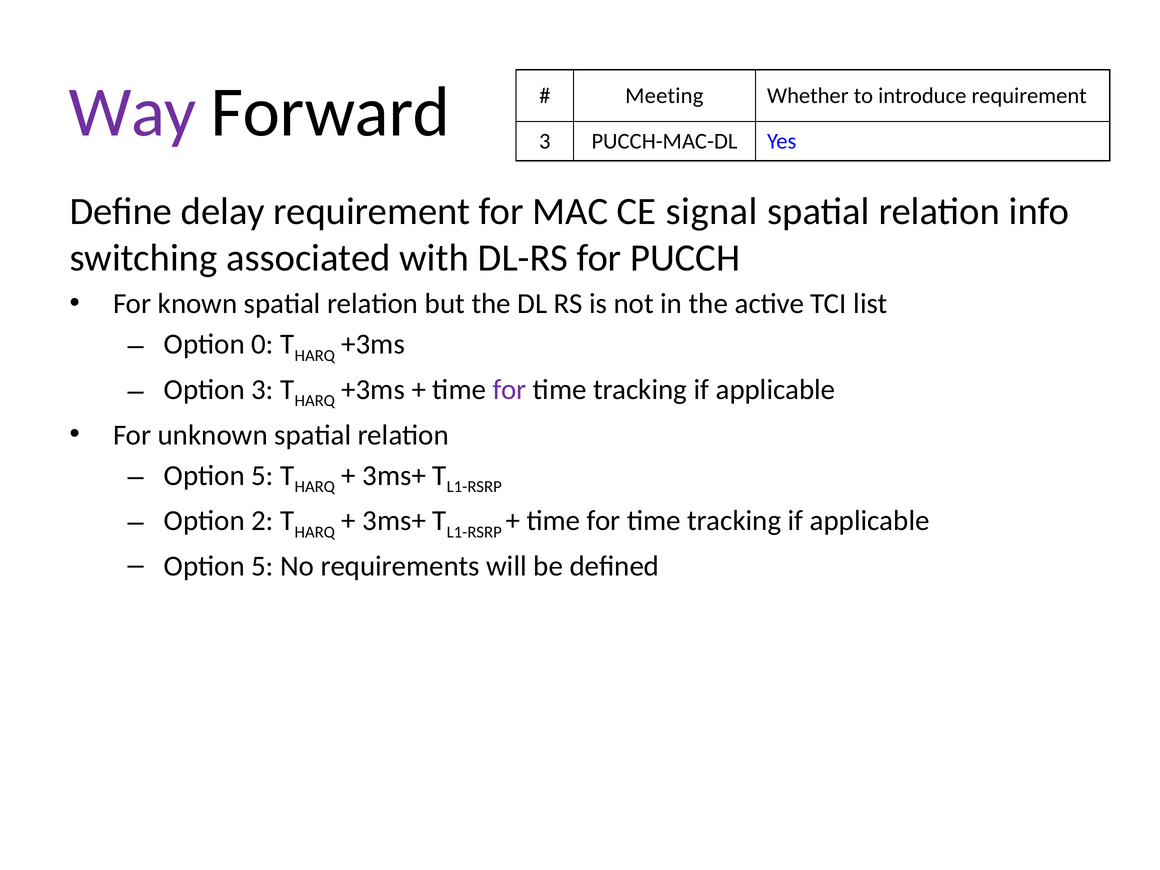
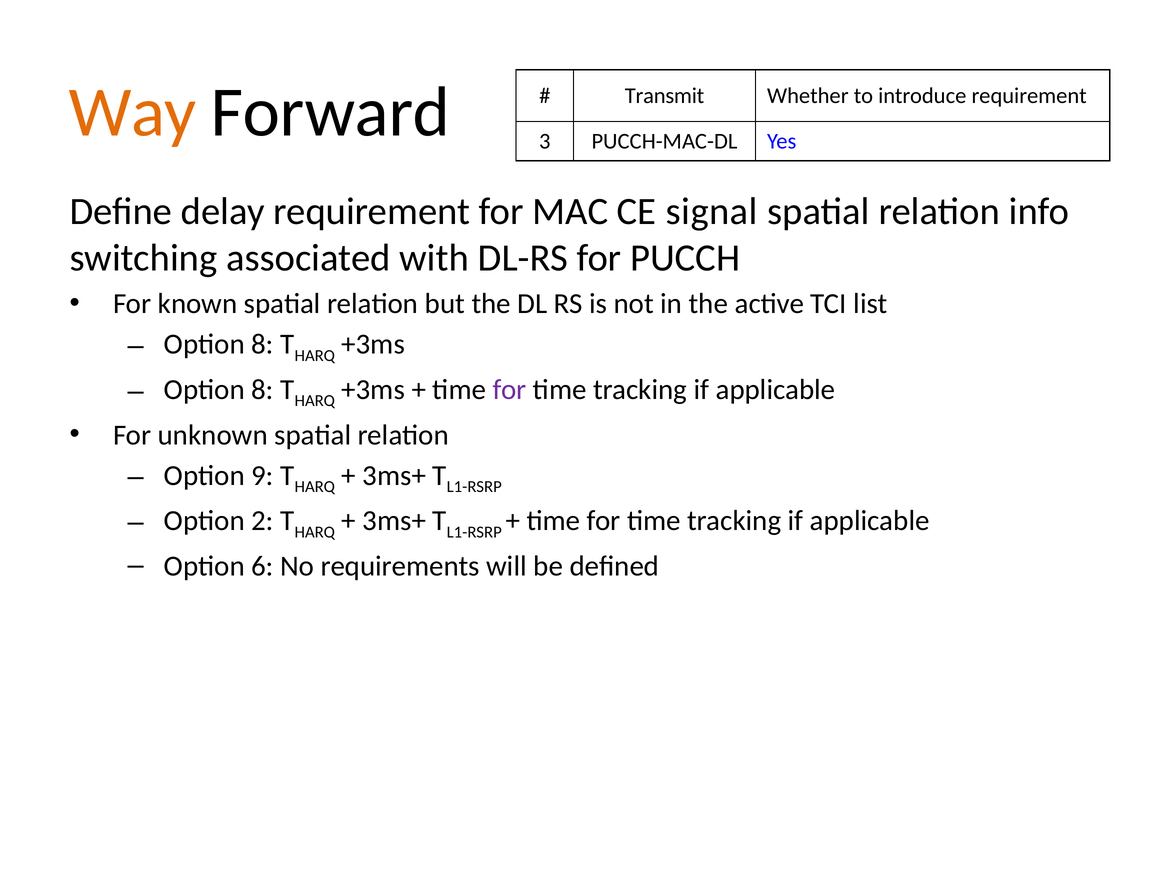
Way colour: purple -> orange
Meeting: Meeting -> Transmit
0 at (262, 344): 0 -> 8
3 at (262, 390): 3 -> 8
5 at (262, 476): 5 -> 9
5 at (262, 566): 5 -> 6
